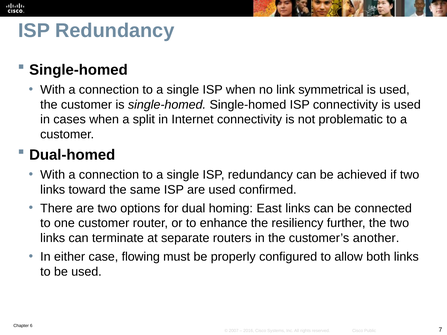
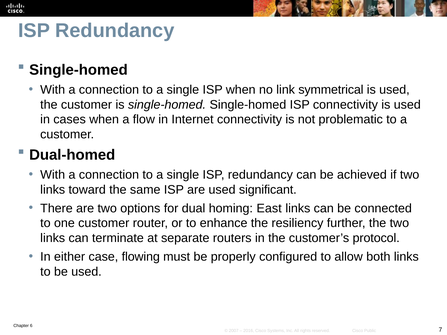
split: split -> flow
confirmed: confirmed -> significant
another: another -> protocol
